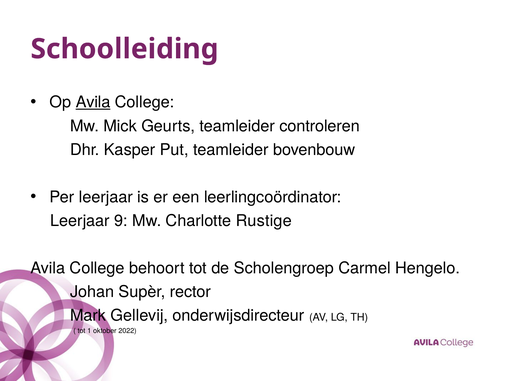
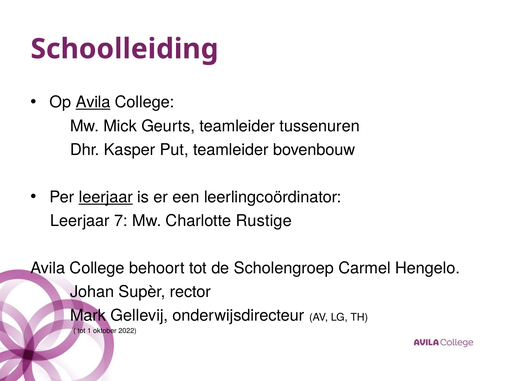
controleren: controleren -> tussenuren
leerjaar at (106, 197) underline: none -> present
9: 9 -> 7
